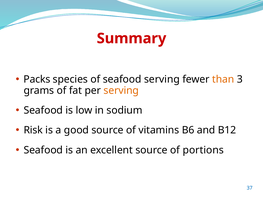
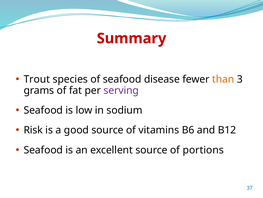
Packs: Packs -> Trout
seafood serving: serving -> disease
serving at (121, 90) colour: orange -> purple
